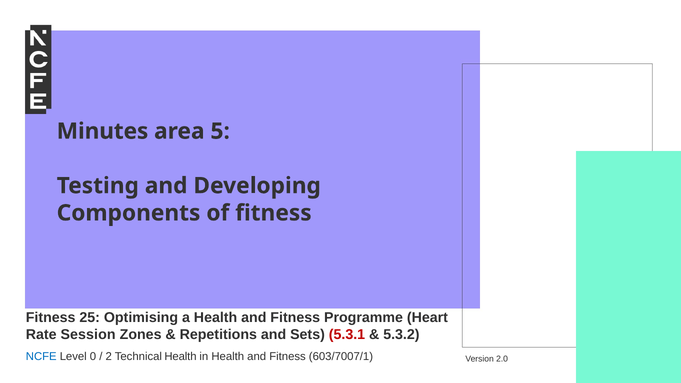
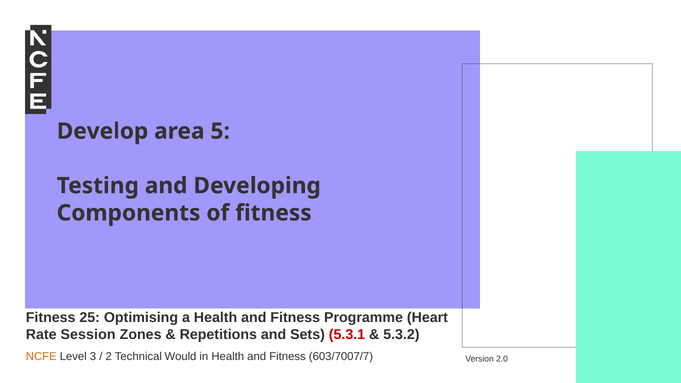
Minutes: Minutes -> Develop
NCFE colour: blue -> orange
0: 0 -> 3
Technical Health: Health -> Would
603/7007/1: 603/7007/1 -> 603/7007/7
